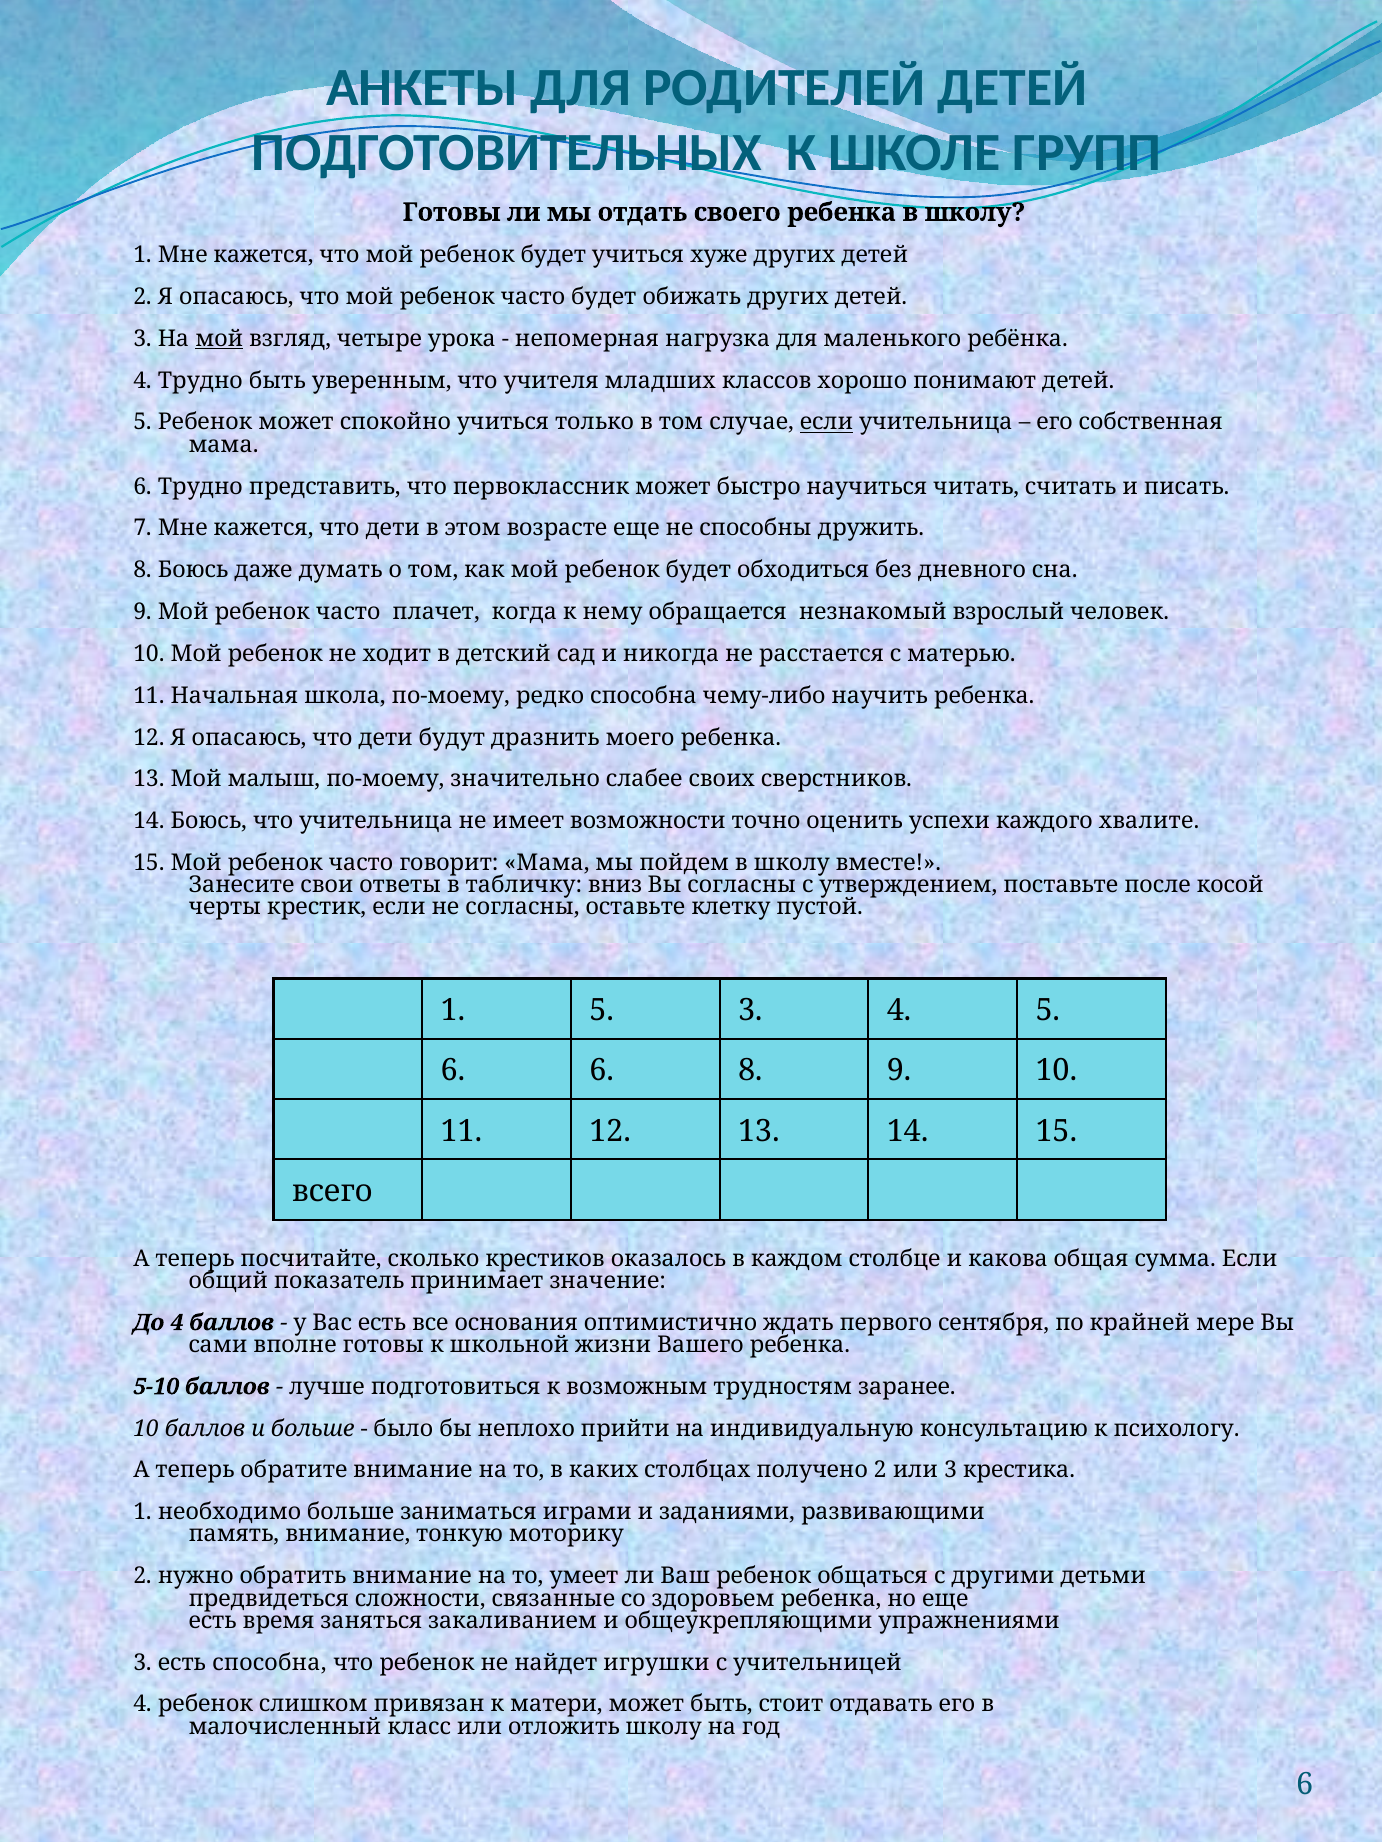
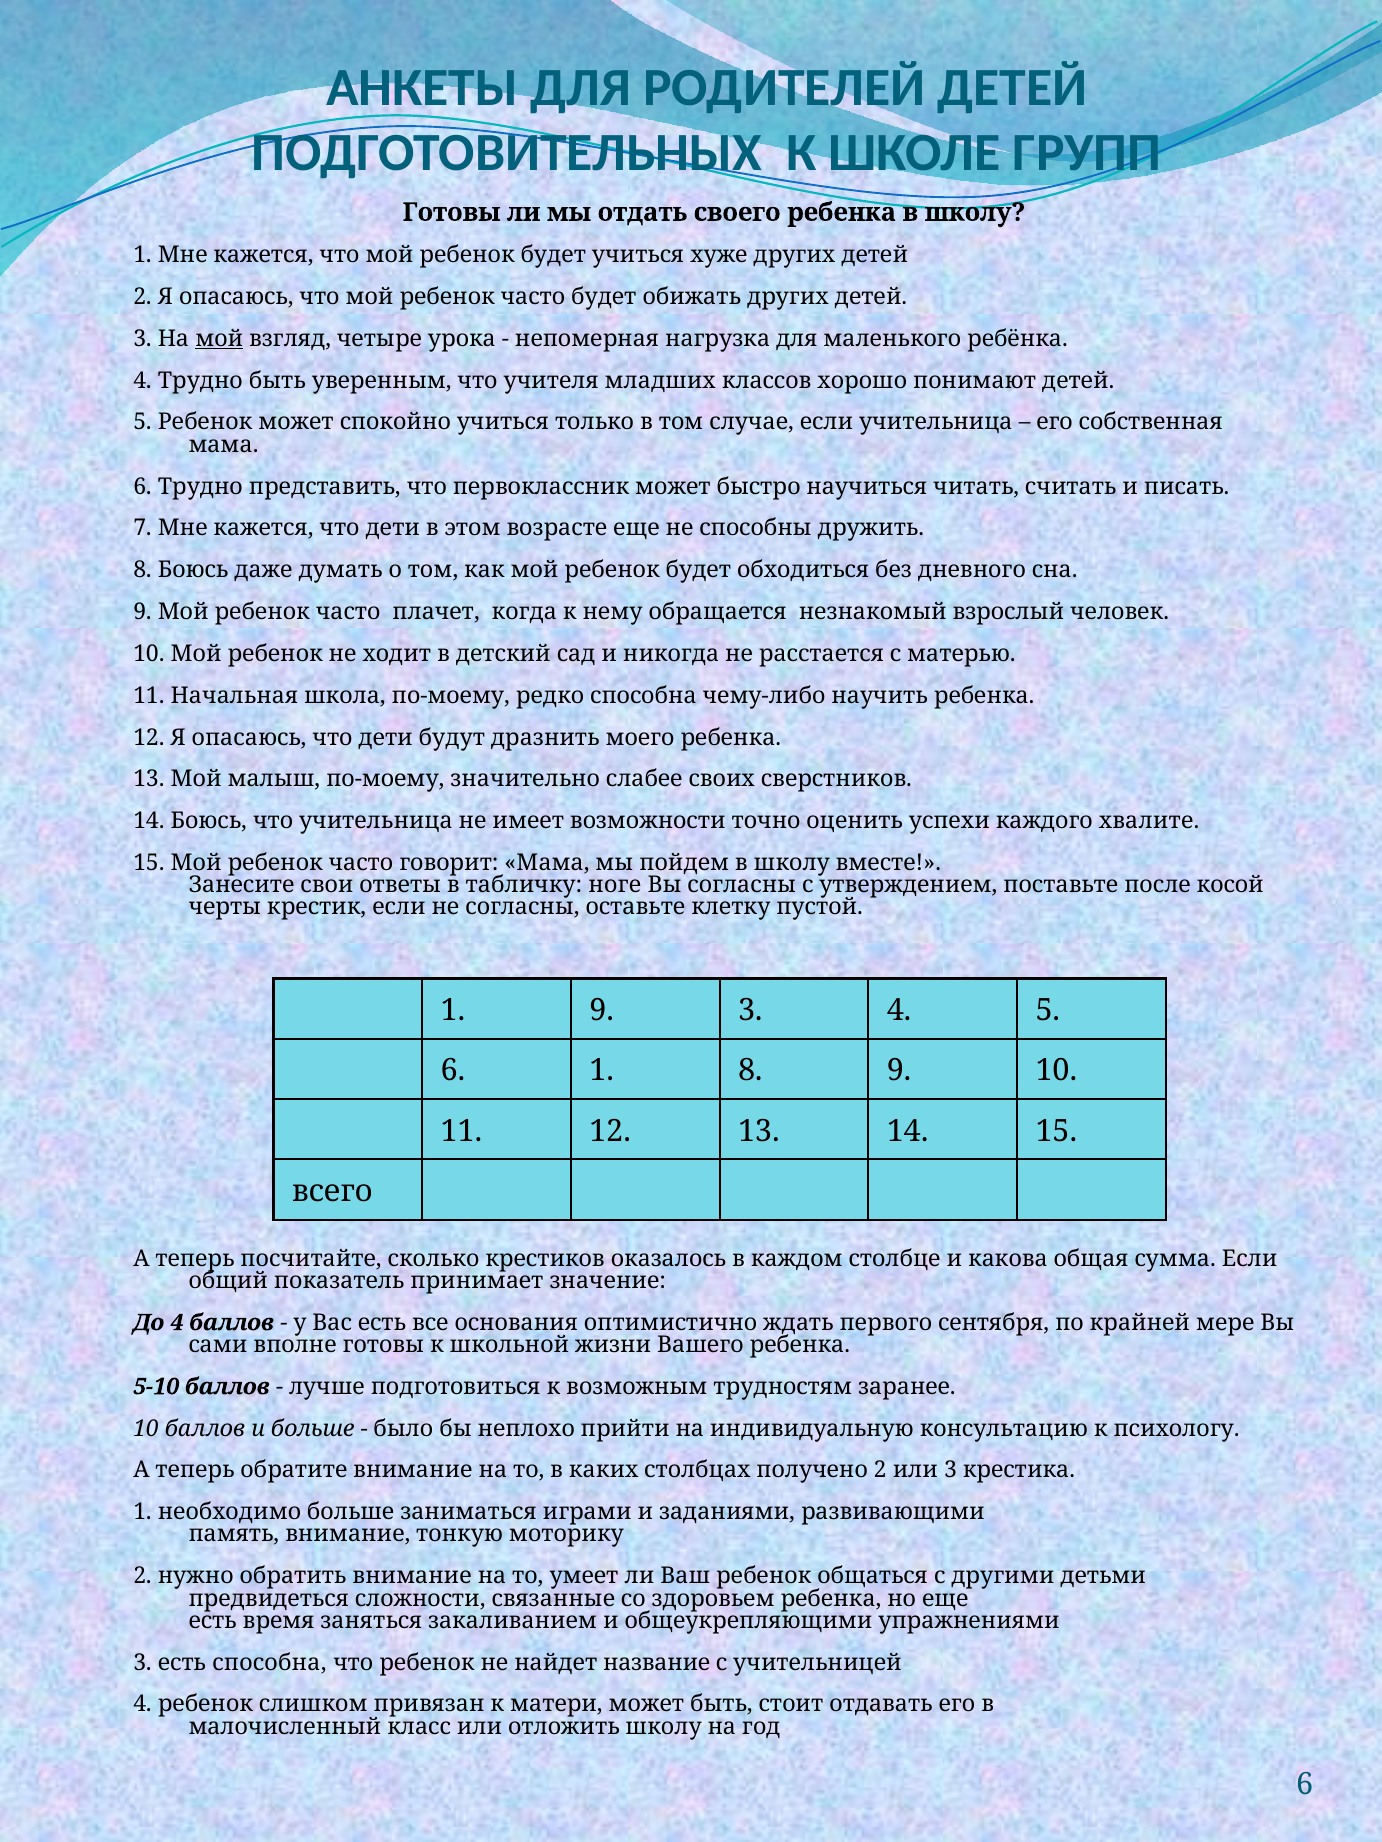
если at (826, 423) underline: present -> none
вниз: вниз -> ноге
1 5: 5 -> 9
6 6: 6 -> 1
игрушки: игрушки -> название
